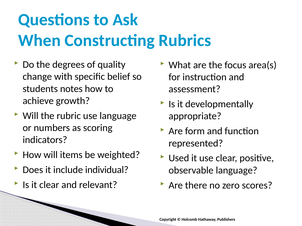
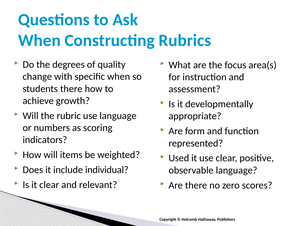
specific belief: belief -> when
students notes: notes -> there
